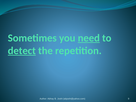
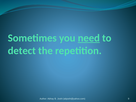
detect underline: present -> none
